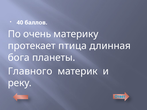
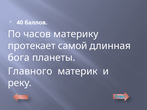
очень: очень -> часов
птица: птица -> самой
